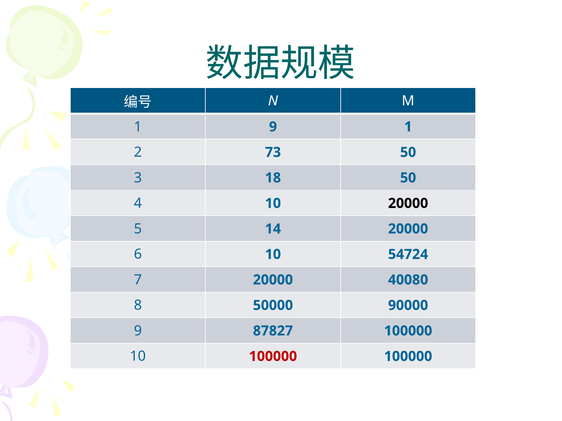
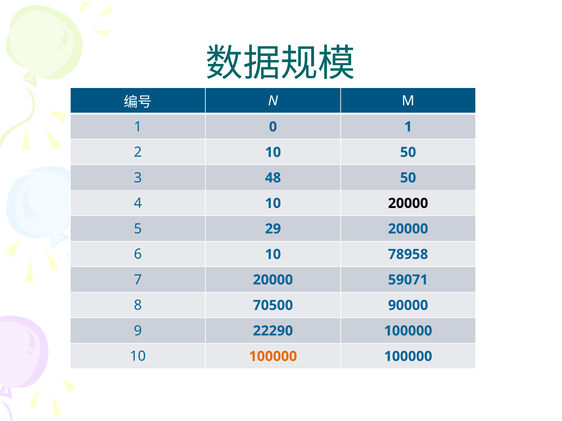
1 9: 9 -> 0
2 73: 73 -> 10
18: 18 -> 48
14: 14 -> 29
54724: 54724 -> 78958
40080: 40080 -> 59071
50000: 50000 -> 70500
87827: 87827 -> 22290
100000 at (273, 357) colour: red -> orange
